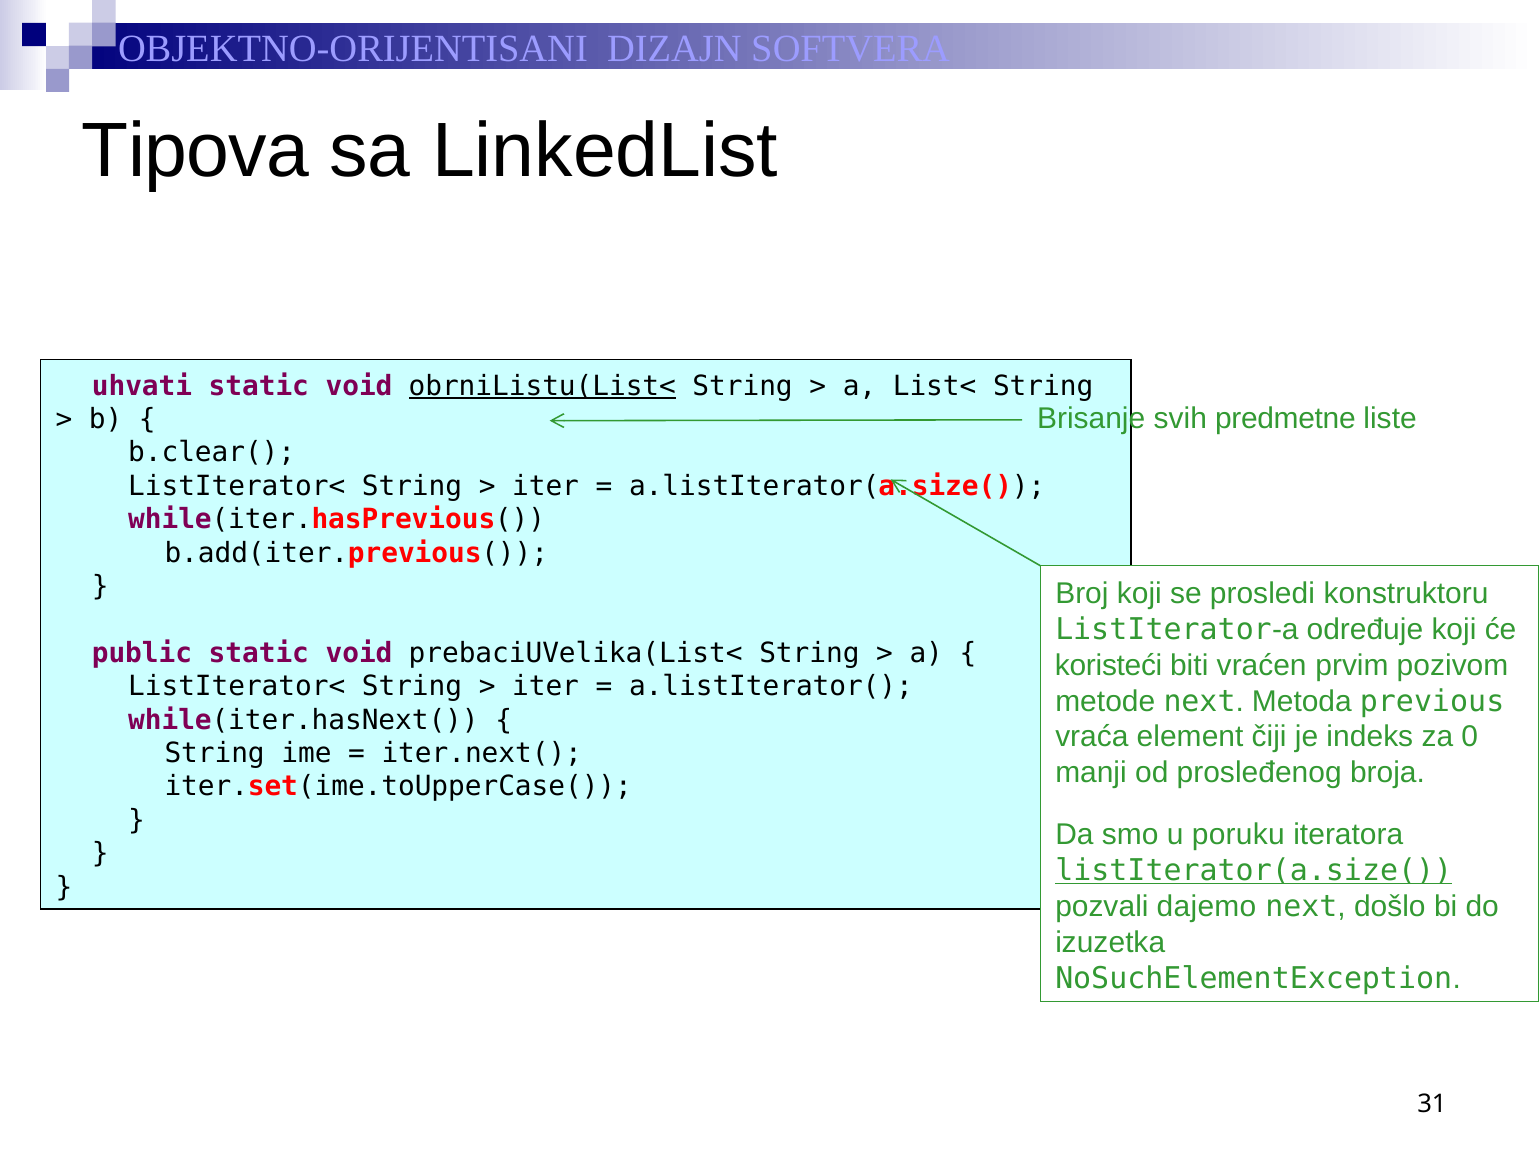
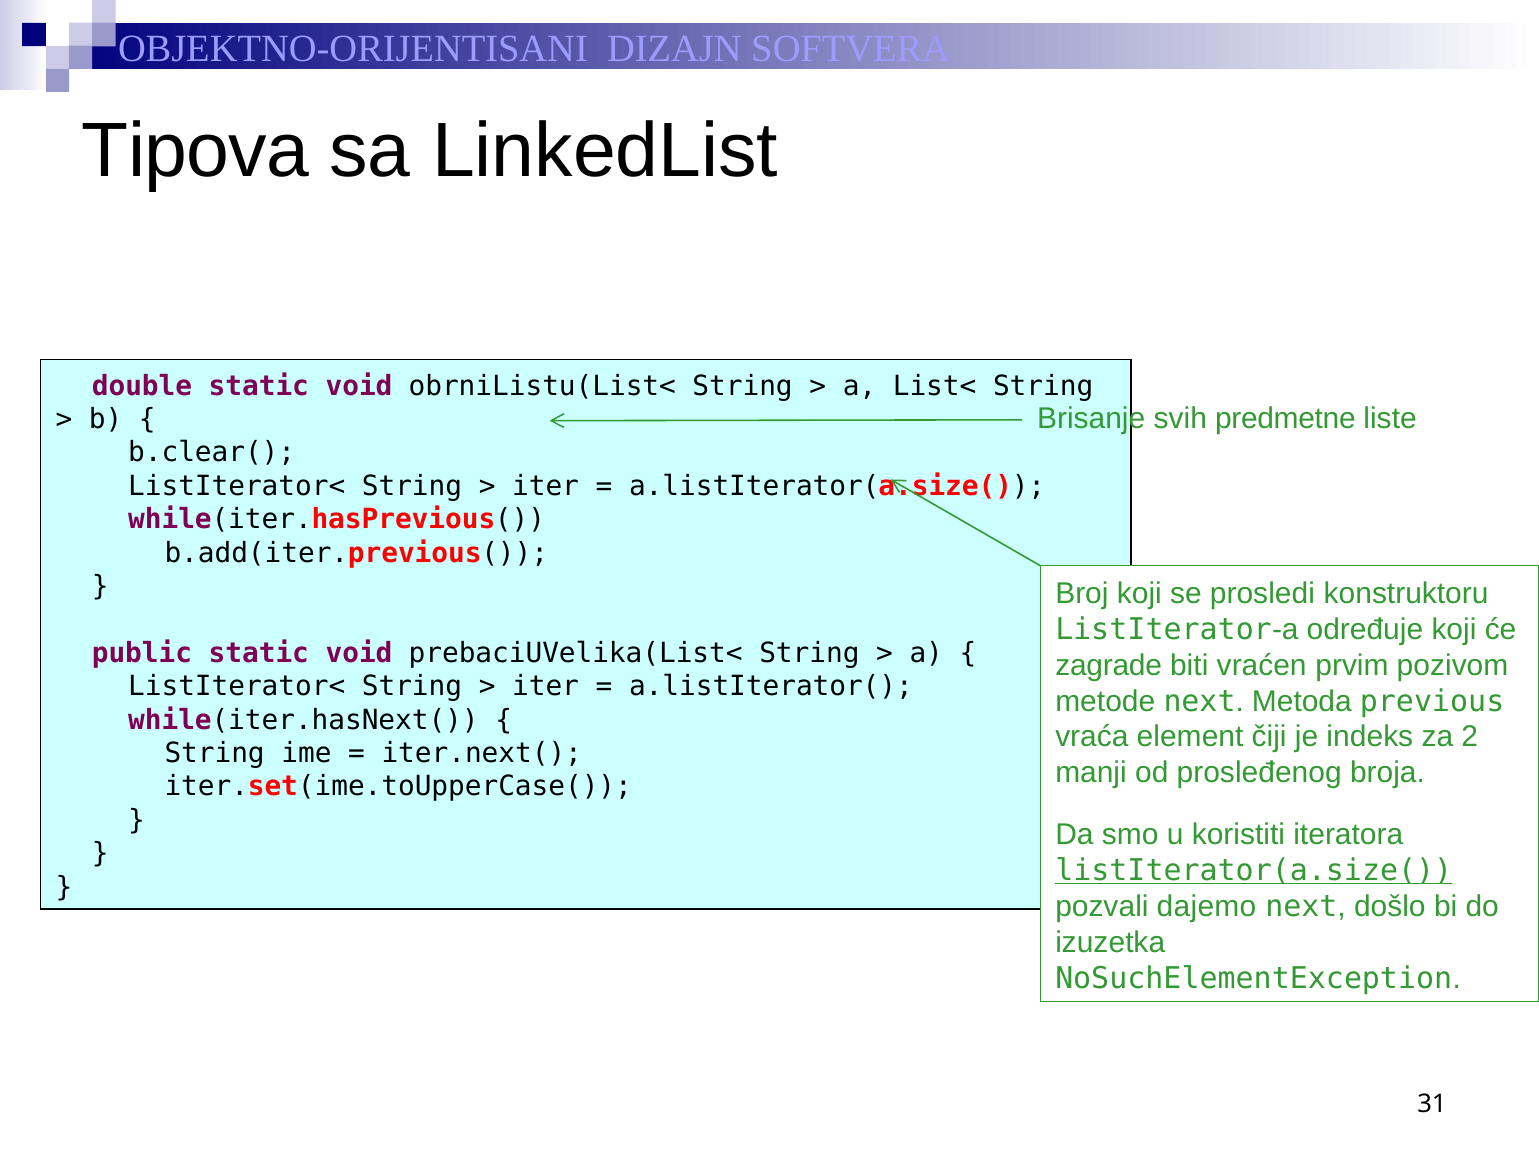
uhvati: uhvati -> double
obrniListu(List< underline: present -> none
koristeći: koristeći -> zagrade
0: 0 -> 2
poruku: poruku -> koristiti
